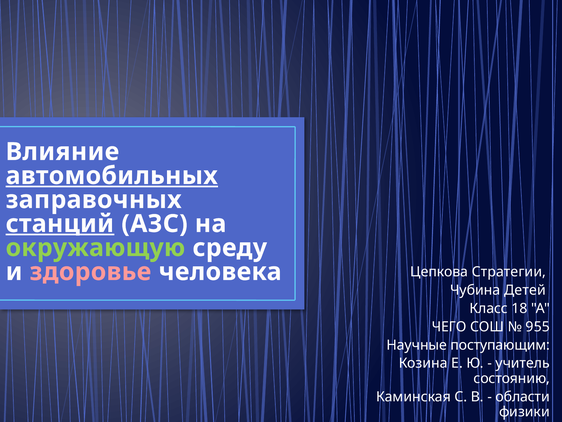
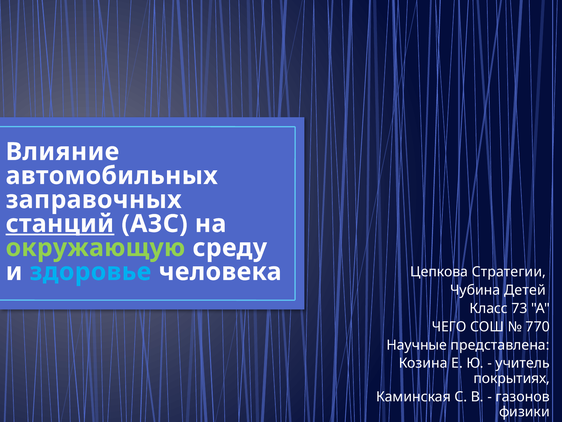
автомобильных underline: present -> none
здоровье colour: pink -> light blue
18: 18 -> 73
955: 955 -> 770
поступающим: поступающим -> представлена
состоянию: состоянию -> покрытиях
области: области -> газонов
